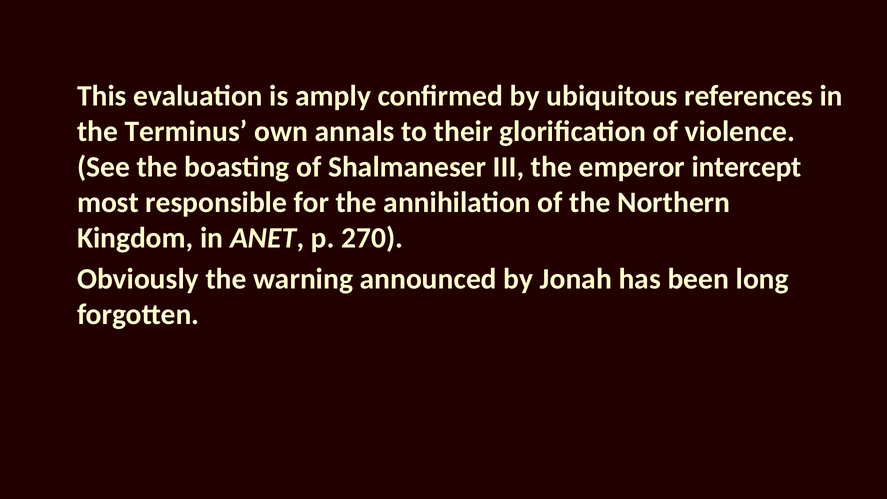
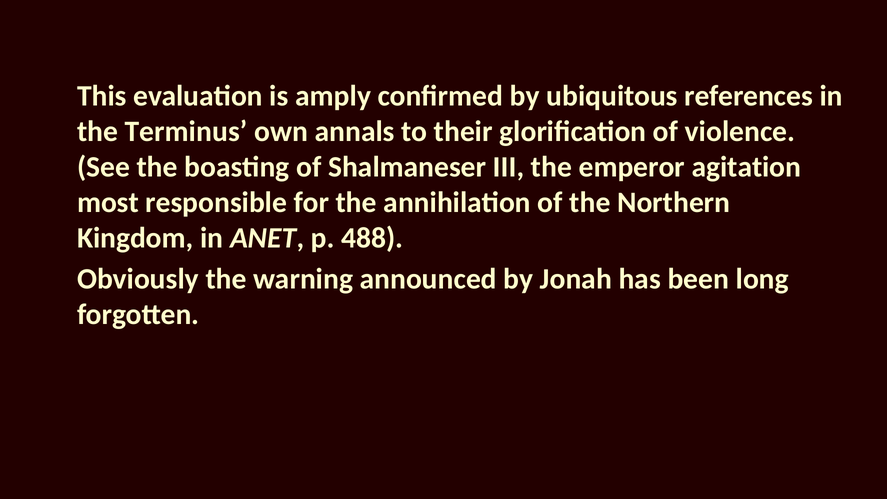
intercept: intercept -> agitation
270: 270 -> 488
